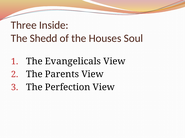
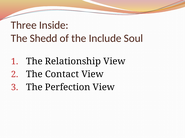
Houses: Houses -> Include
Evangelicals: Evangelicals -> Relationship
Parents: Parents -> Contact
